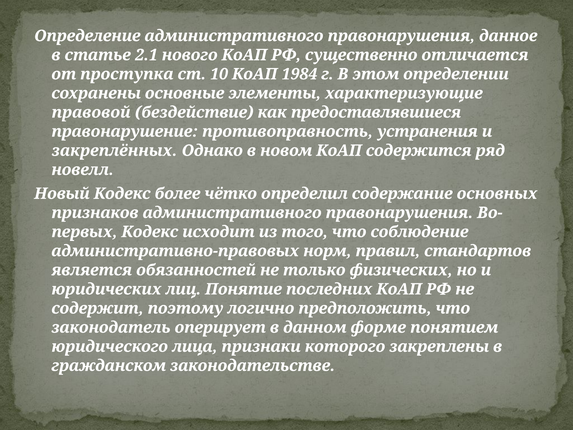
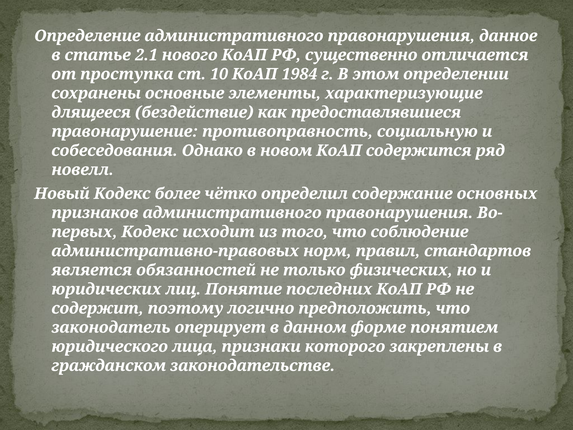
правовой: правовой -> длящееся
устранения: устранения -> социальную
закреплённых: закреплённых -> собеседования
